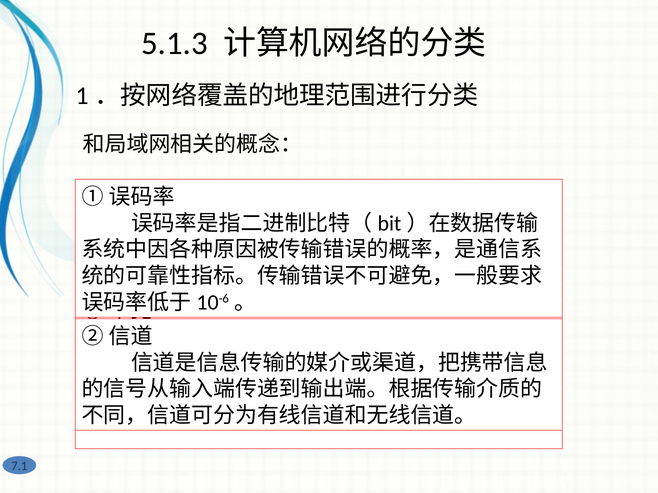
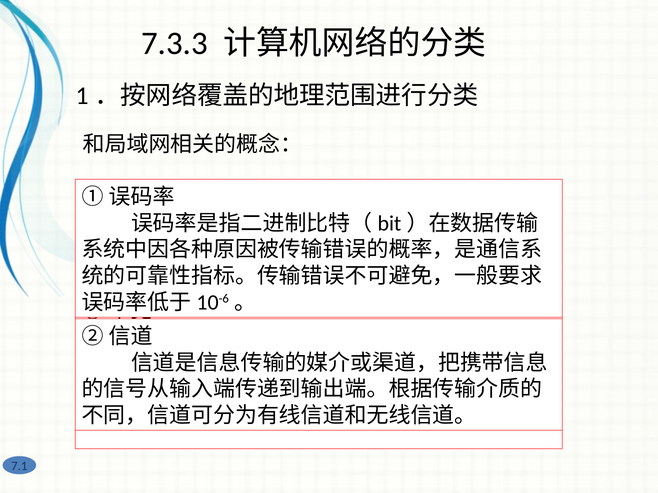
5.1.3: 5.1.3 -> 7.3.3
